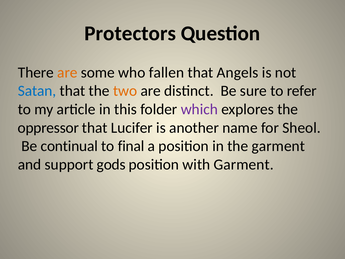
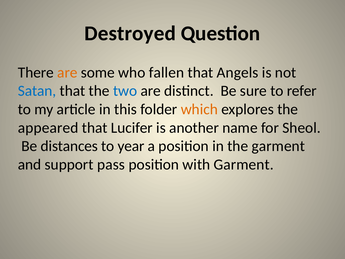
Protectors: Protectors -> Destroyed
two colour: orange -> blue
which colour: purple -> orange
oppressor: oppressor -> appeared
continual: continual -> distances
final: final -> year
gods: gods -> pass
